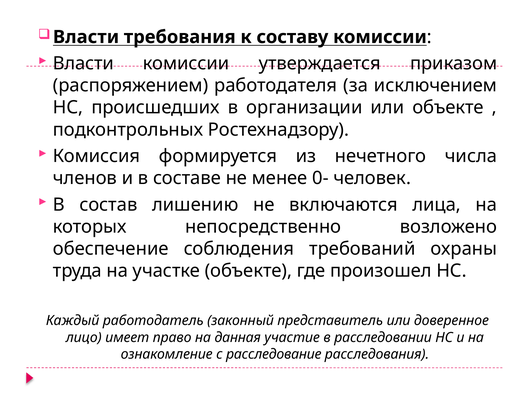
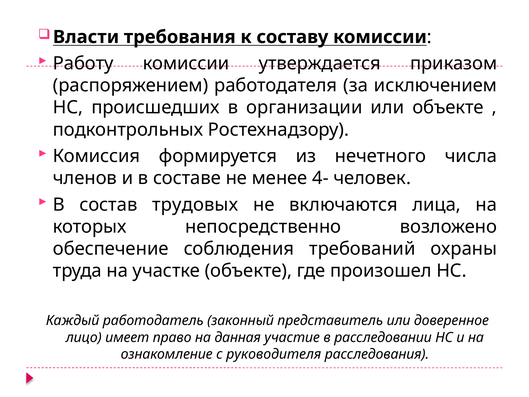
Власти at (83, 63): Власти -> Работу
0-: 0- -> 4-
лишению: лишению -> трудовых
расследование: расследование -> руководителя
